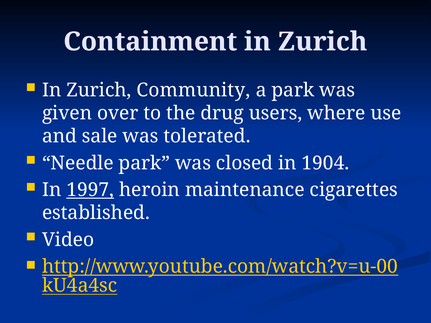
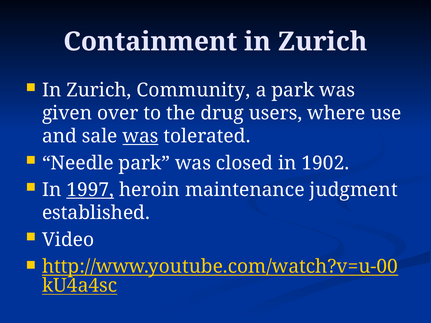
was at (140, 136) underline: none -> present
1904: 1904 -> 1902
cigarettes: cigarettes -> judgment
